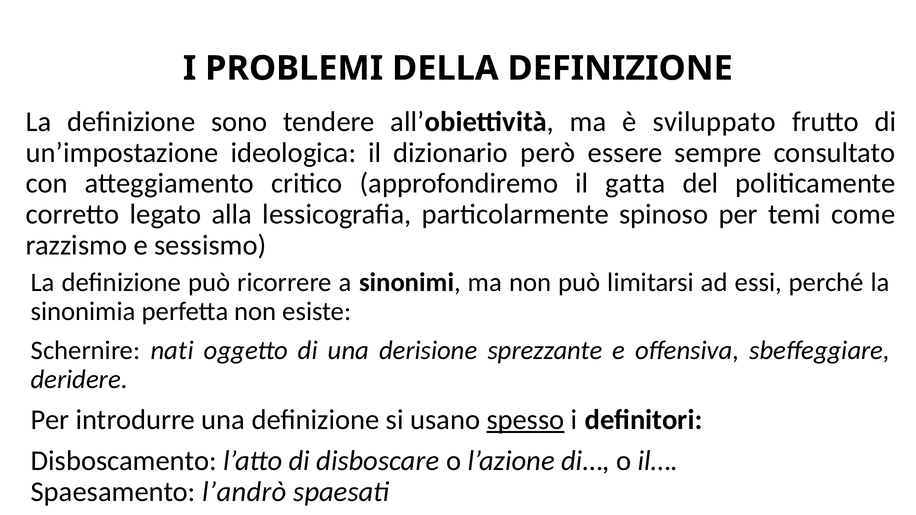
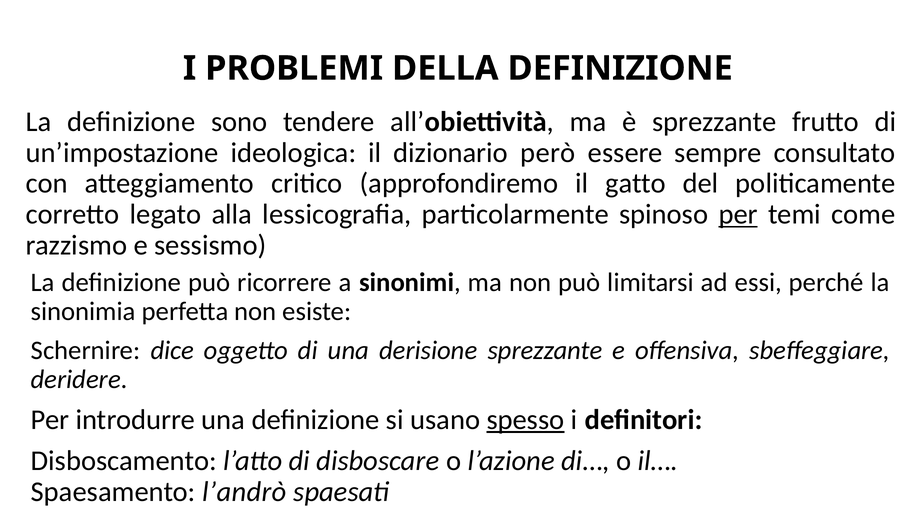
è sviluppato: sviluppato -> sprezzante
gatta: gatta -> gatto
per at (738, 214) underline: none -> present
nati: nati -> dice
